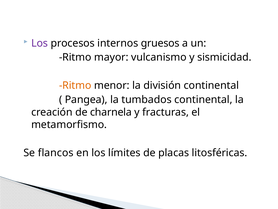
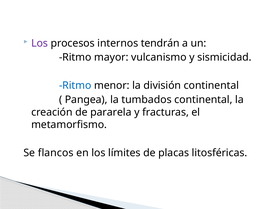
gruesos: gruesos -> tendrán
Ritmo at (75, 85) colour: orange -> blue
charnela: charnela -> pararela
